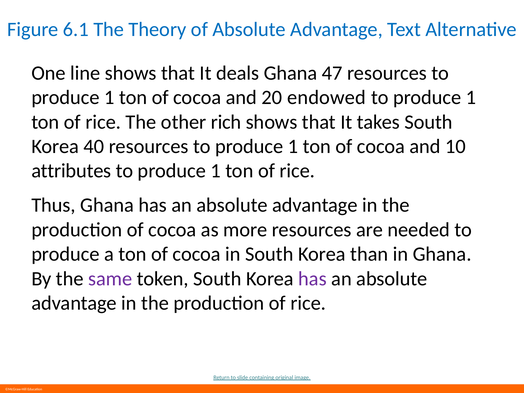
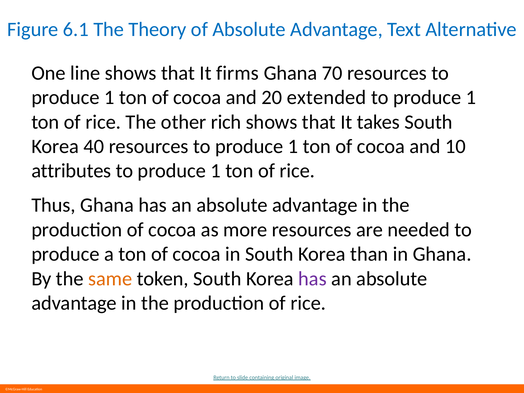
deals: deals -> firms
47: 47 -> 70
endowed: endowed -> extended
same colour: purple -> orange
